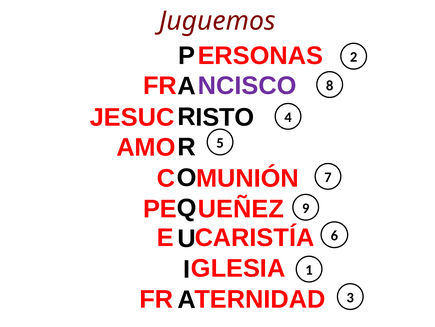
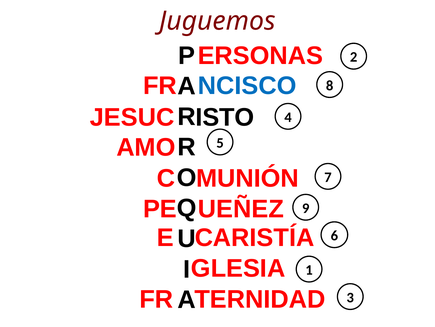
NCISCO colour: purple -> blue
